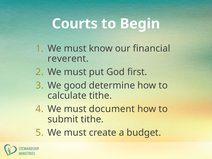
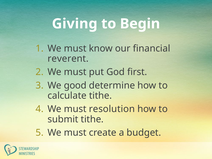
Courts: Courts -> Giving
document: document -> resolution
